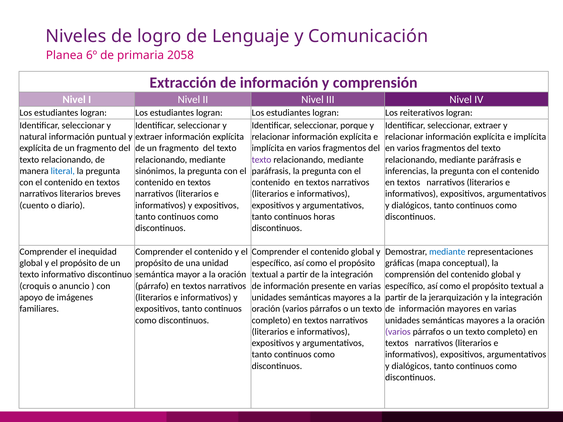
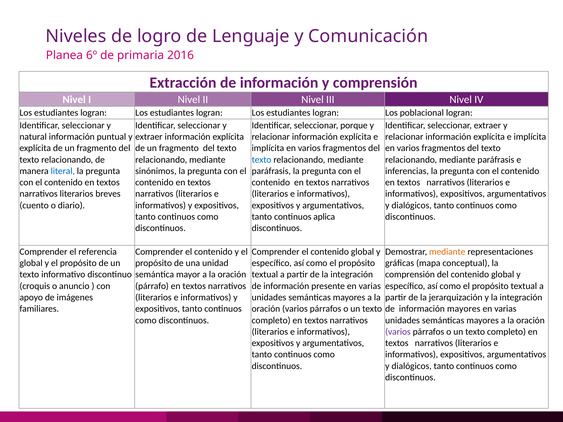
2058: 2058 -> 2016
reiterativos: reiterativos -> poblacional
texto at (262, 160) colour: purple -> blue
horas: horas -> aplica
inequidad: inequidad -> referencia
mediante at (447, 252) colour: blue -> orange
